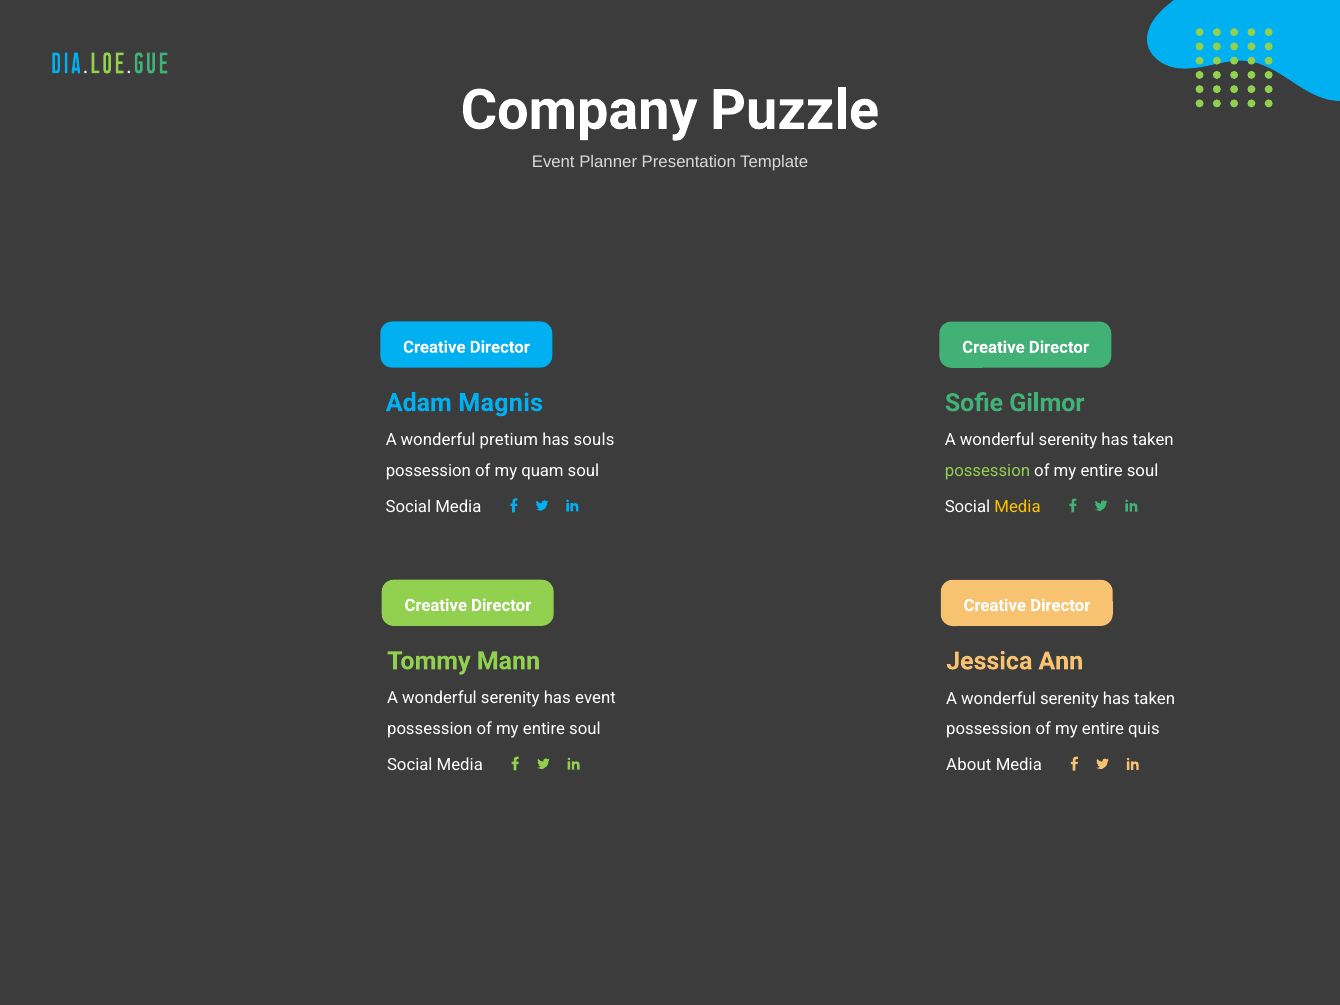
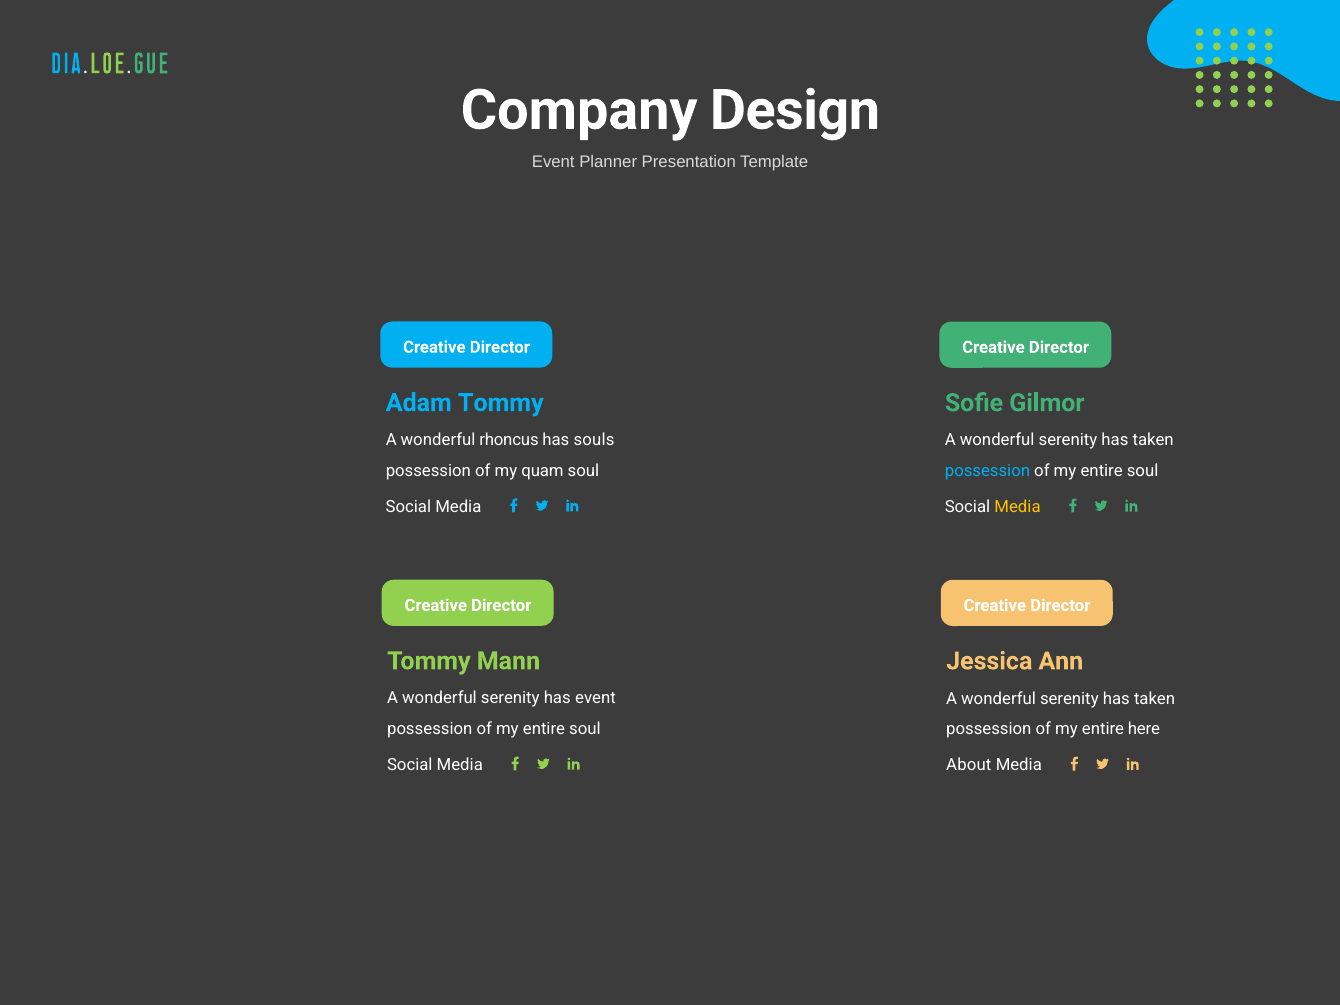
Puzzle: Puzzle -> Design
Adam Magnis: Magnis -> Tommy
pretium: pretium -> rhoncus
possession at (987, 471) colour: light green -> light blue
quis: quis -> here
